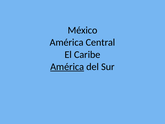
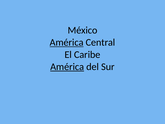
América at (67, 42) underline: none -> present
